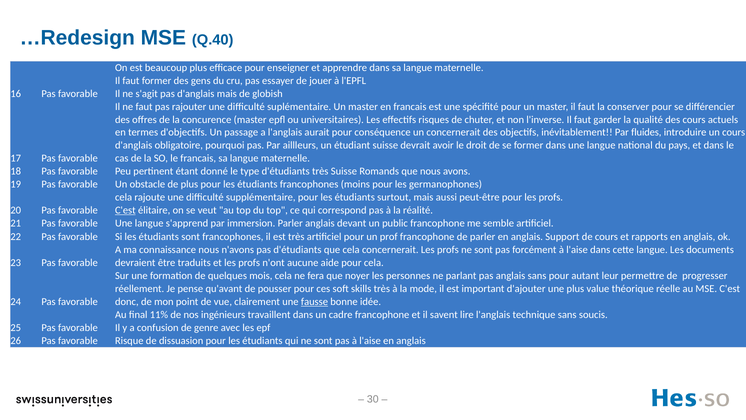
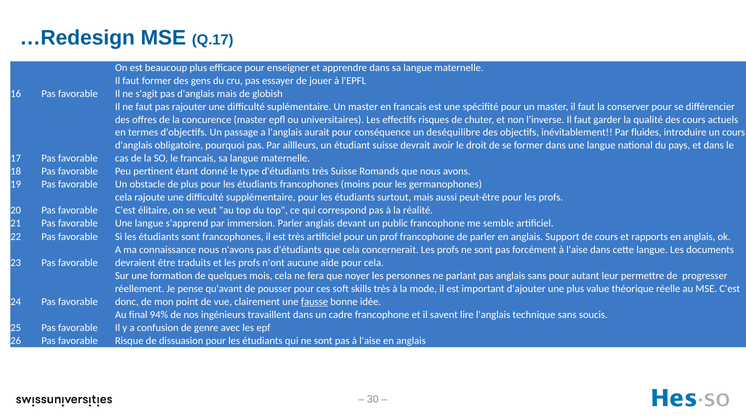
Q.40: Q.40 -> Q.17
un concernerait: concernerait -> deséquilibre
C'est at (125, 210) underline: present -> none
11%: 11% -> 94%
